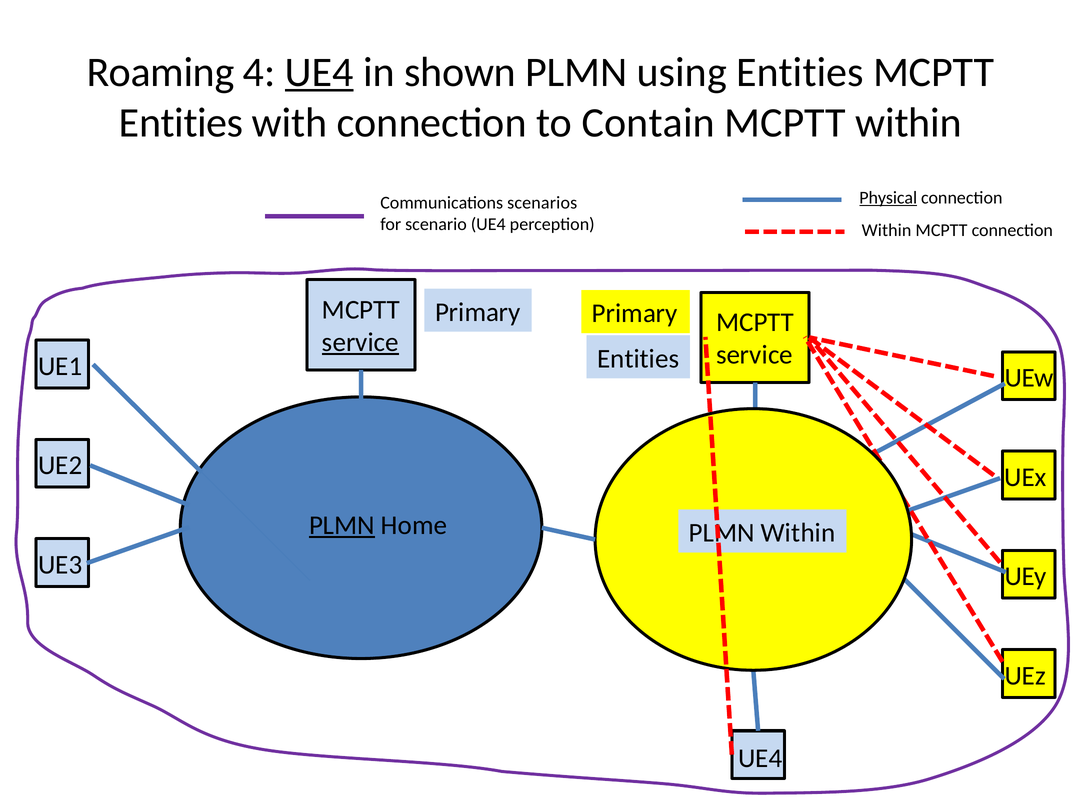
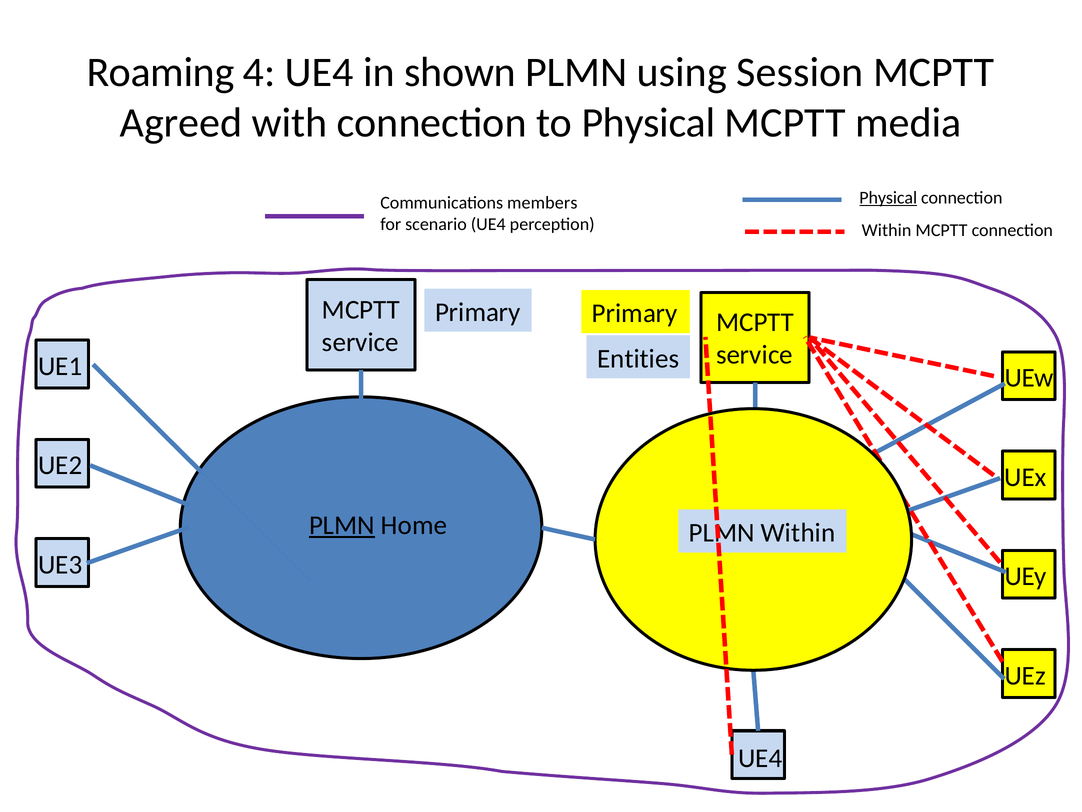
UE4 at (319, 72) underline: present -> none
using Entities: Entities -> Session
Entities at (181, 123): Entities -> Agreed
to Contain: Contain -> Physical
MCPTT within: within -> media
scenarios: scenarios -> members
service at (360, 342) underline: present -> none
